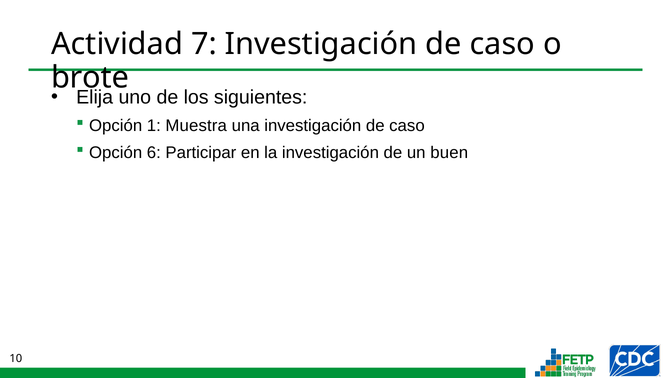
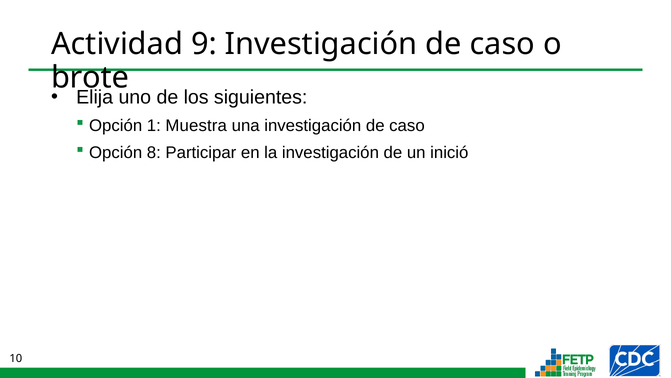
7: 7 -> 9
6: 6 -> 8
buen: buen -> inició
